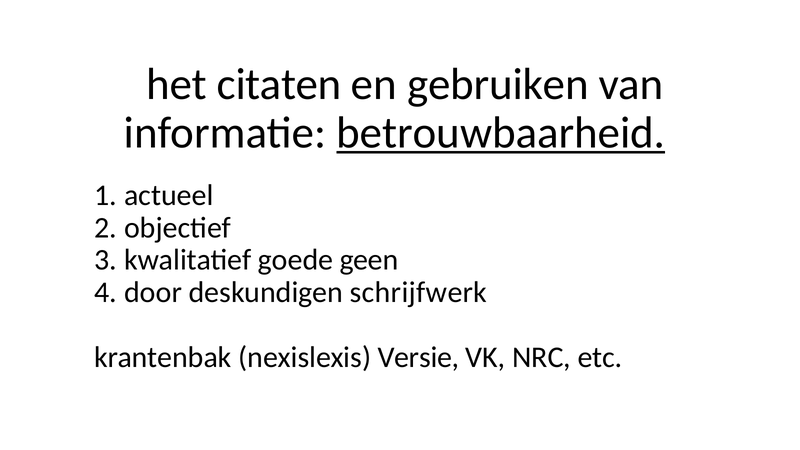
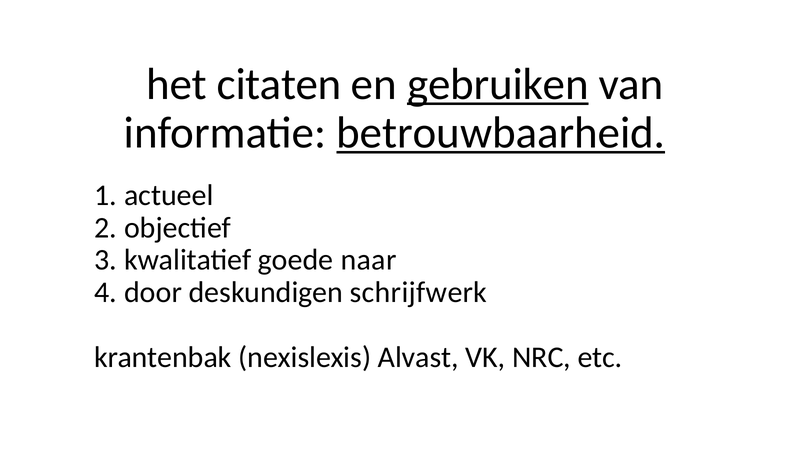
gebruiken underline: none -> present
geen: geen -> naar
Versie: Versie -> Alvast
